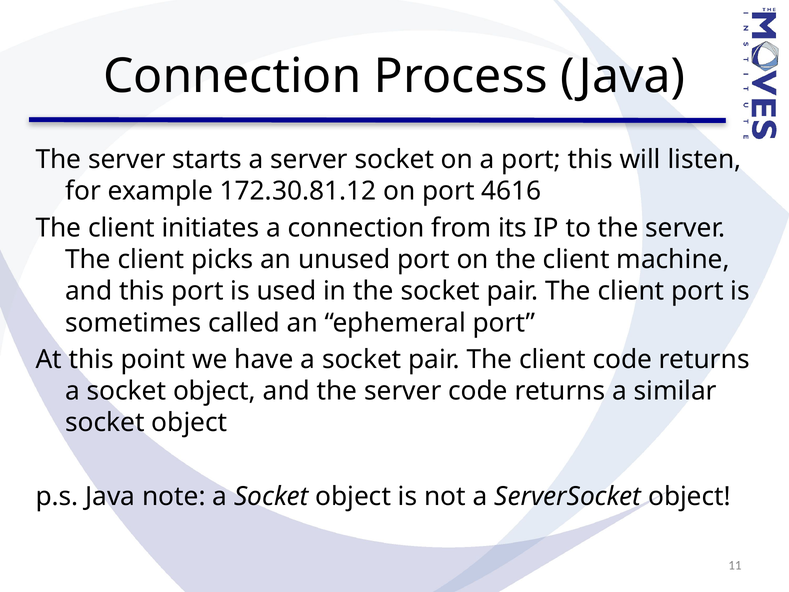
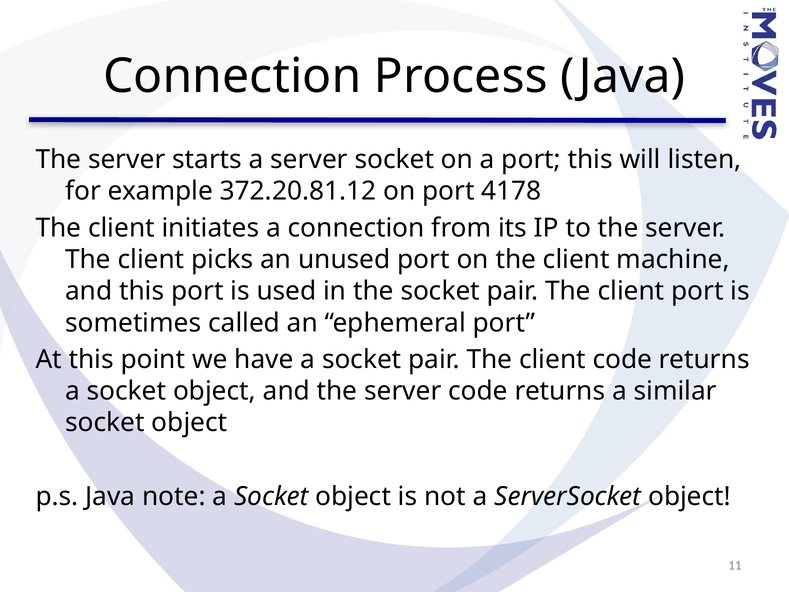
172.30.81.12: 172.30.81.12 -> 372.20.81.12
4616: 4616 -> 4178
